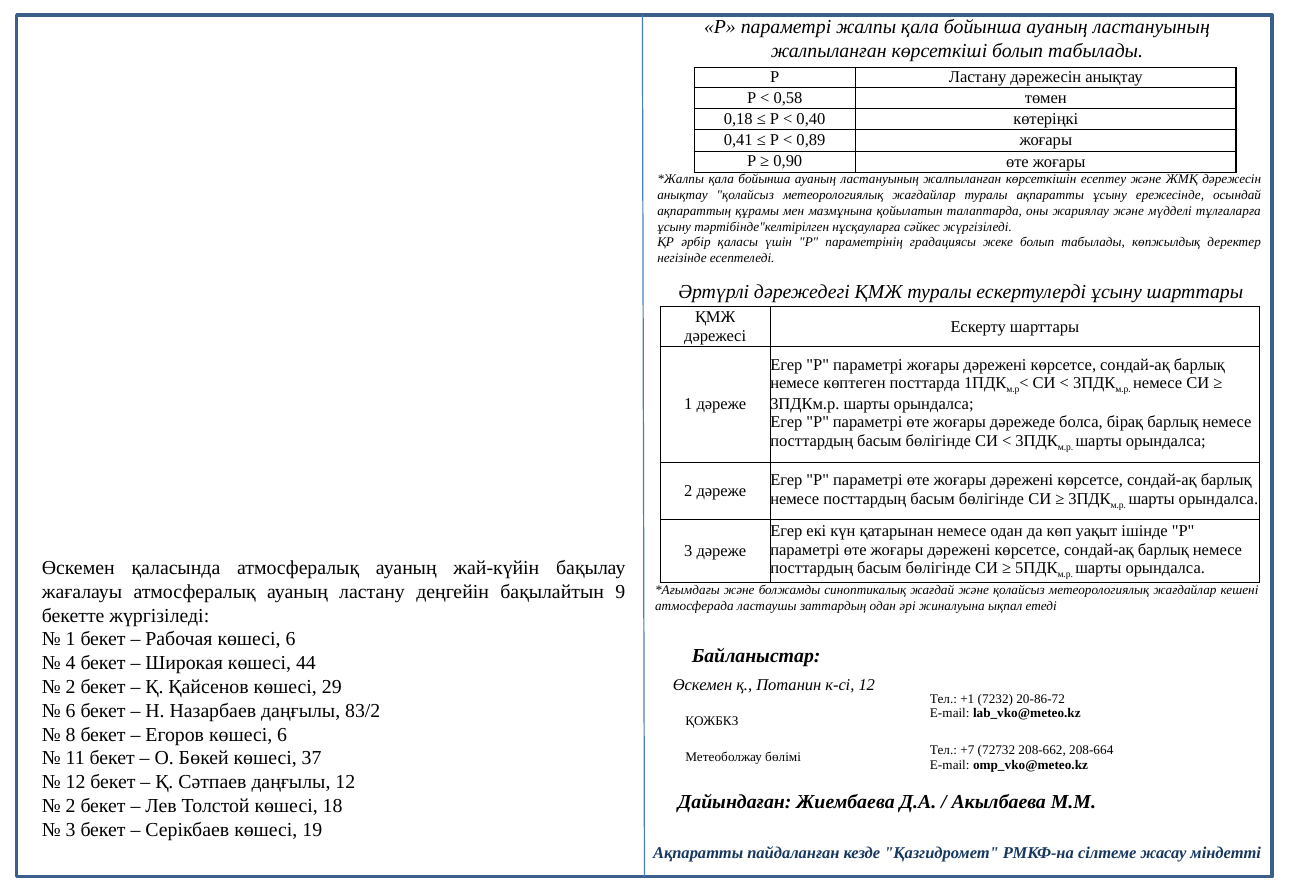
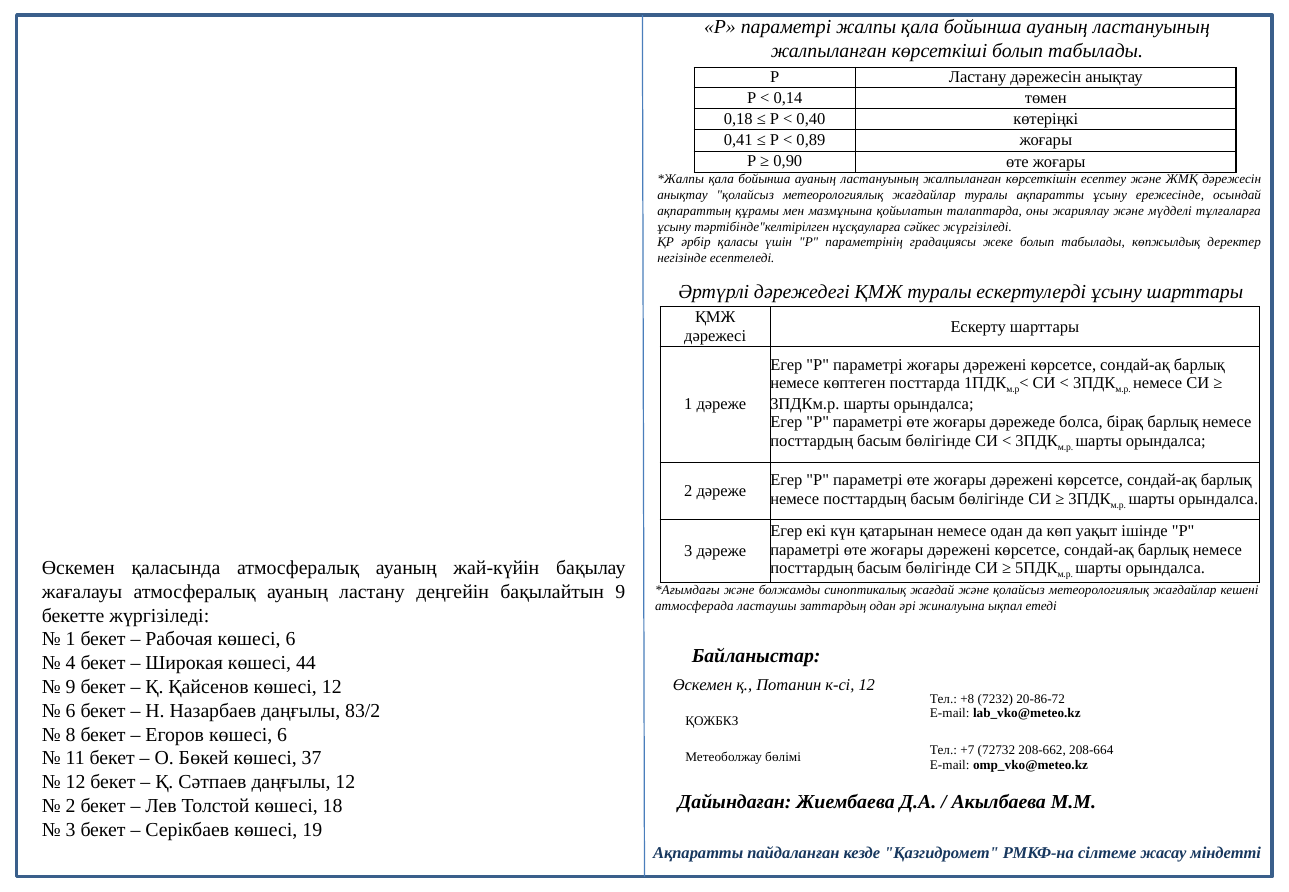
0,58: 0,58 -> 0,14
2 at (71, 687): 2 -> 9
көшесі 29: 29 -> 12
+1: +1 -> +8
